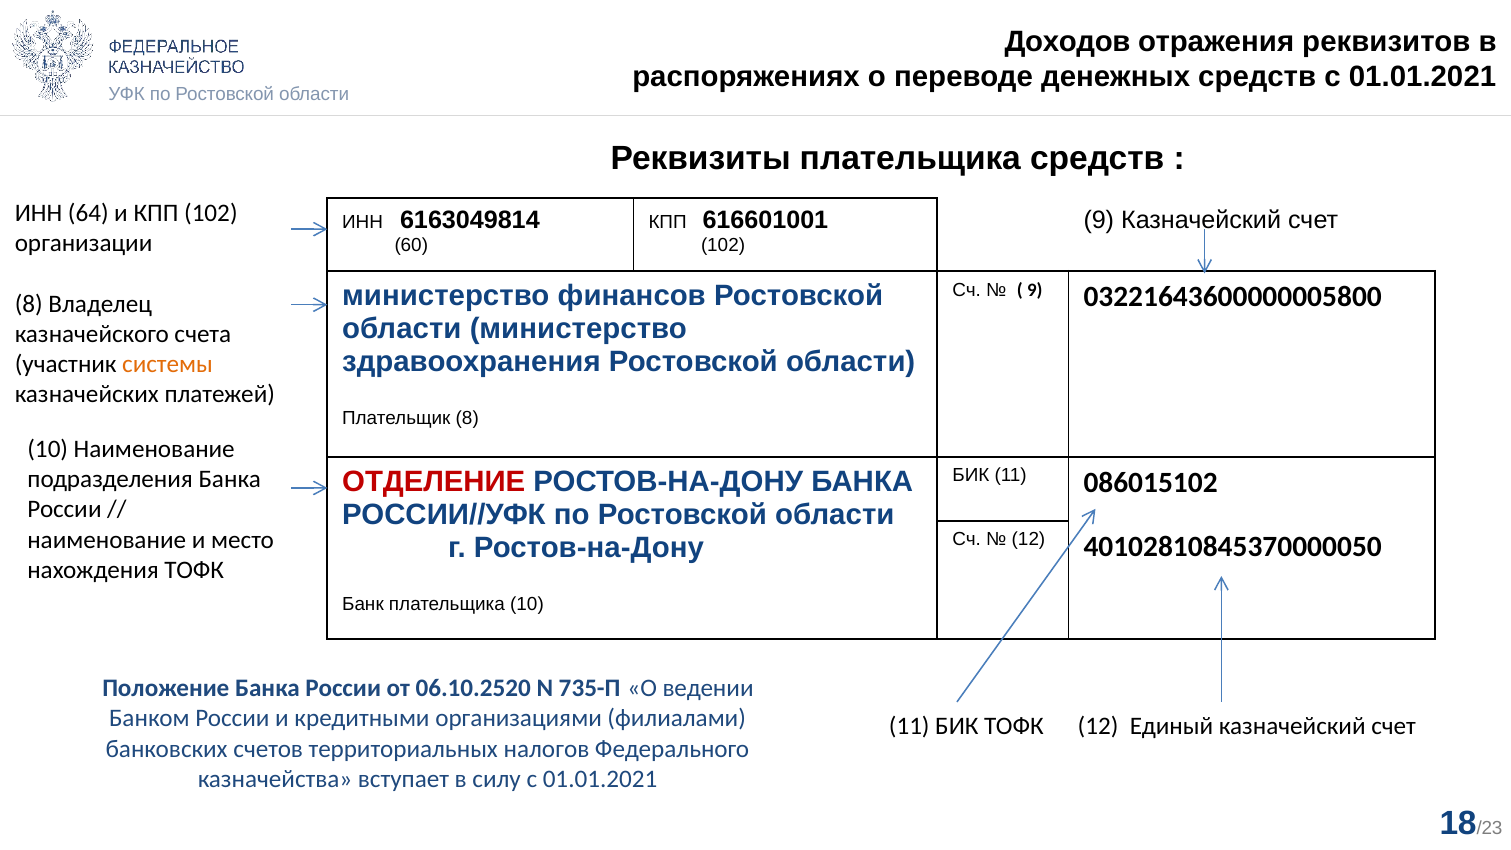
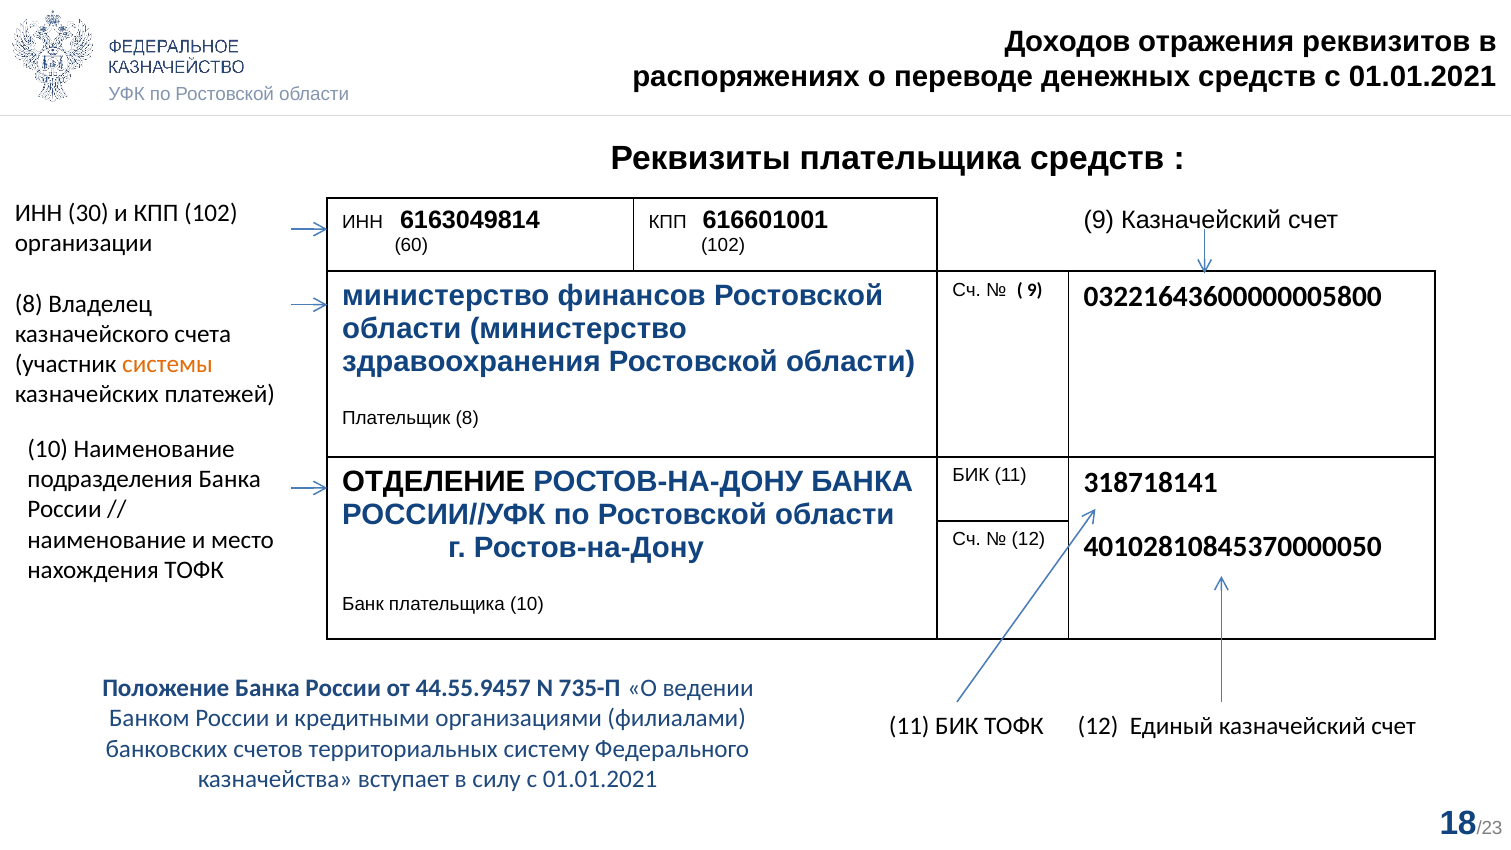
64: 64 -> 30
086015102: 086015102 -> 318718141
ОТДЕЛЕНИЕ colour: red -> black
06.10.2520: 06.10.2520 -> 44.55.9457
налогов: налогов -> систему
